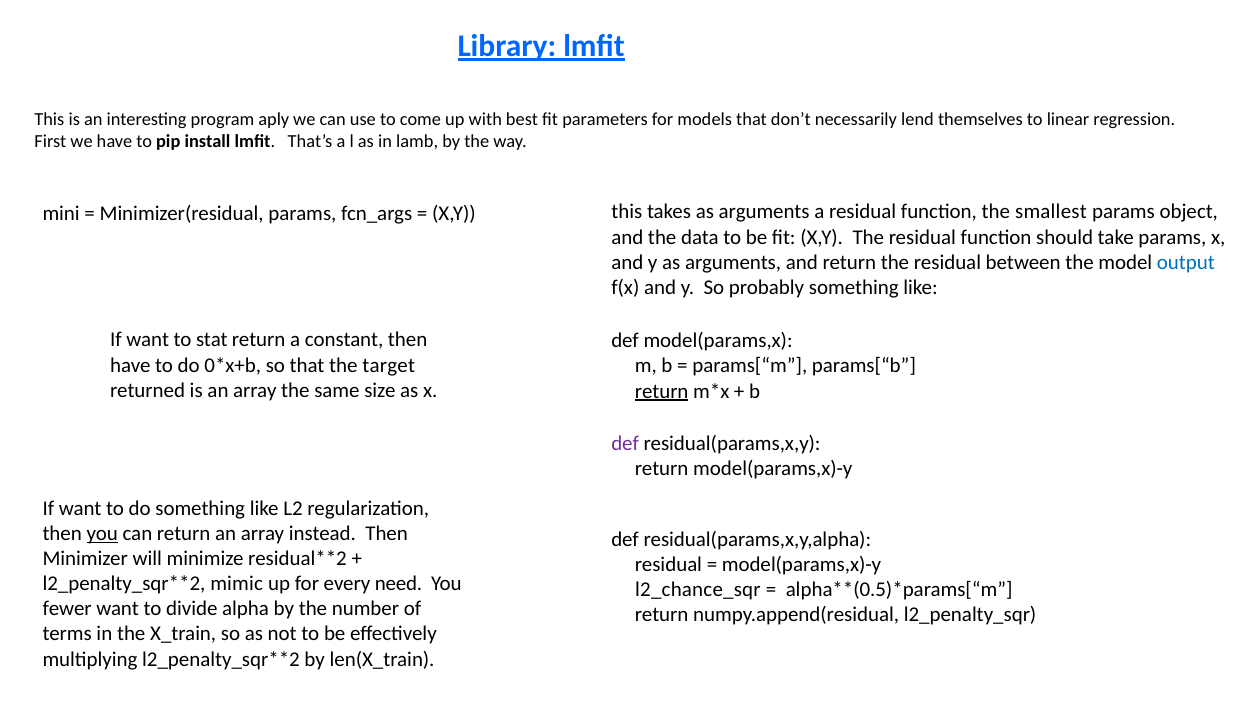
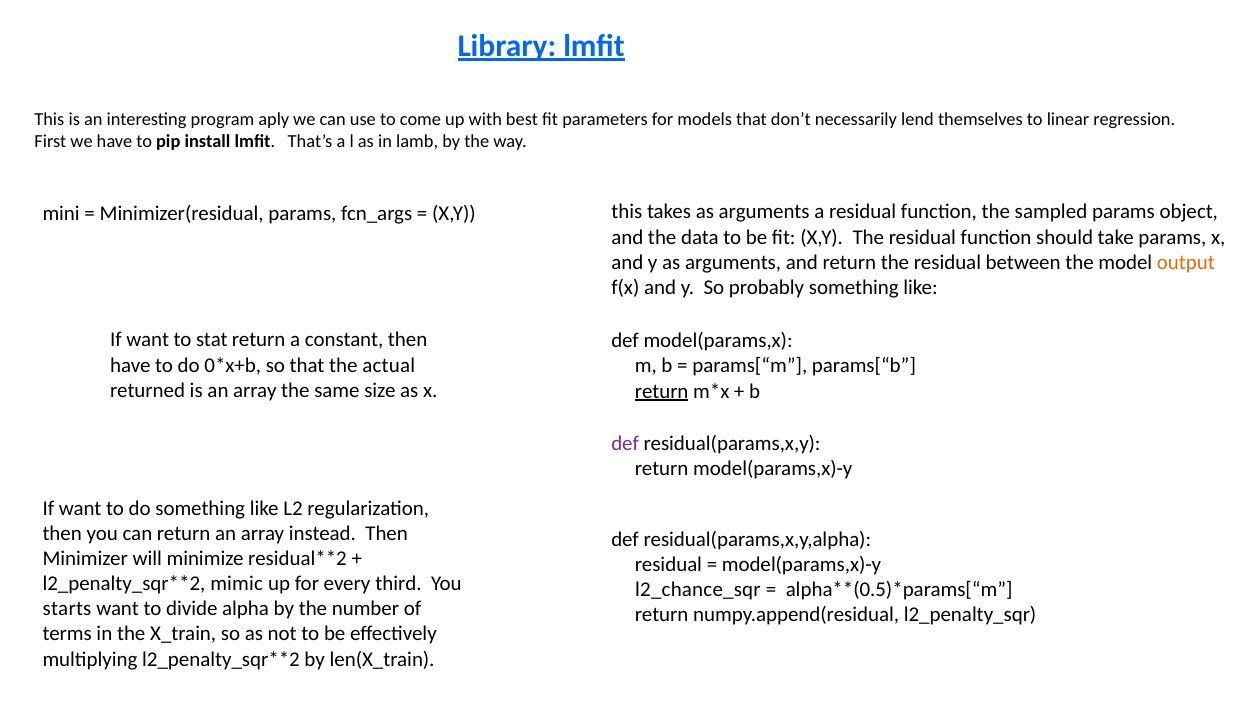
smallest: smallest -> sampled
output colour: blue -> orange
target: target -> actual
you at (102, 533) underline: present -> none
need: need -> third
fewer: fewer -> starts
